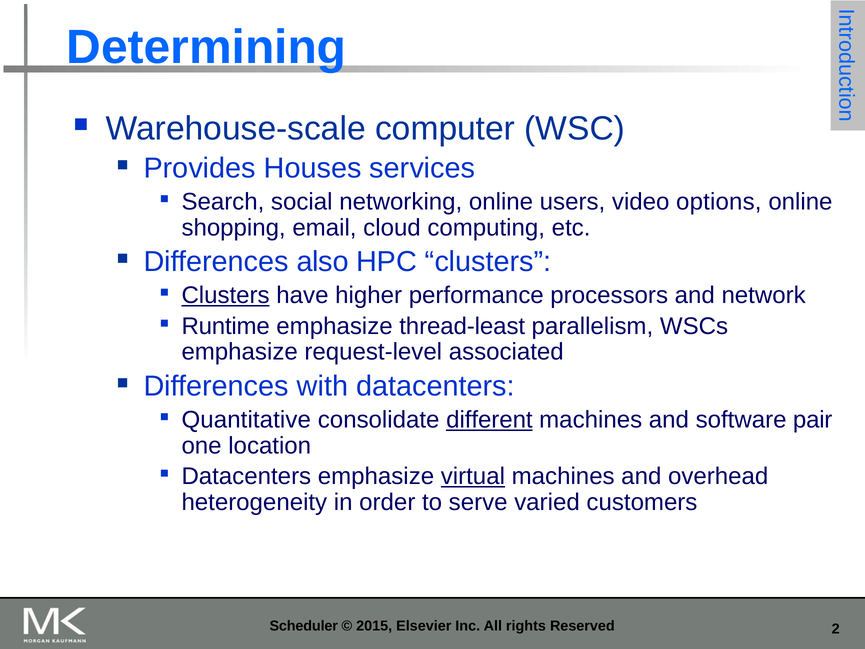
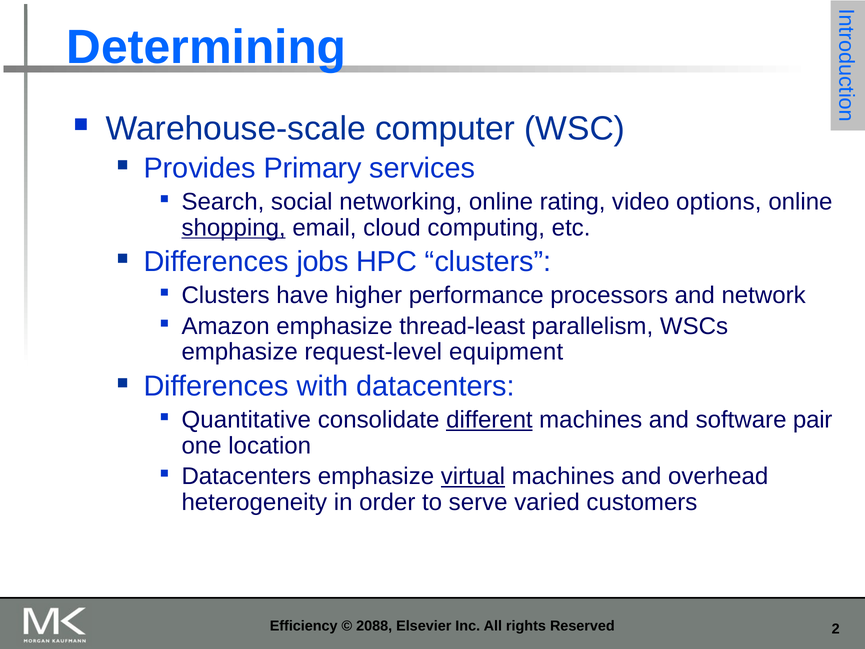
Houses: Houses -> Primary
users: users -> rating
shopping underline: none -> present
also: also -> jobs
Clusters at (226, 295) underline: present -> none
Runtime: Runtime -> Amazon
associated: associated -> equipment
Scheduler: Scheduler -> Efficiency
2015: 2015 -> 2088
